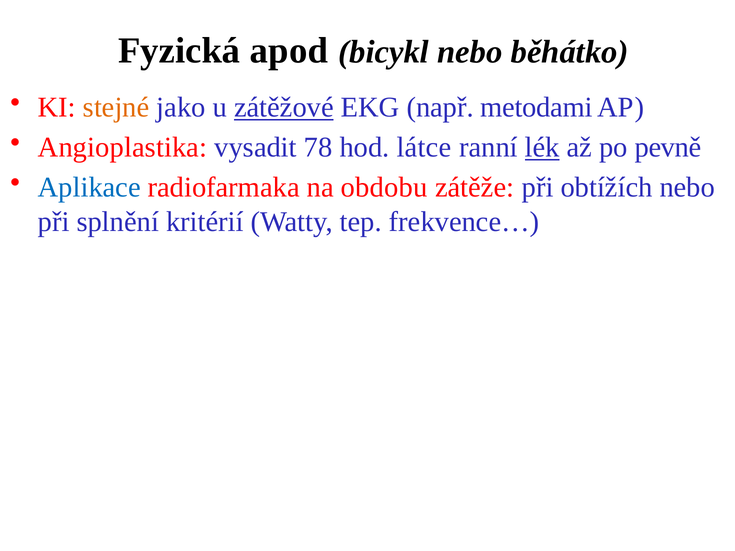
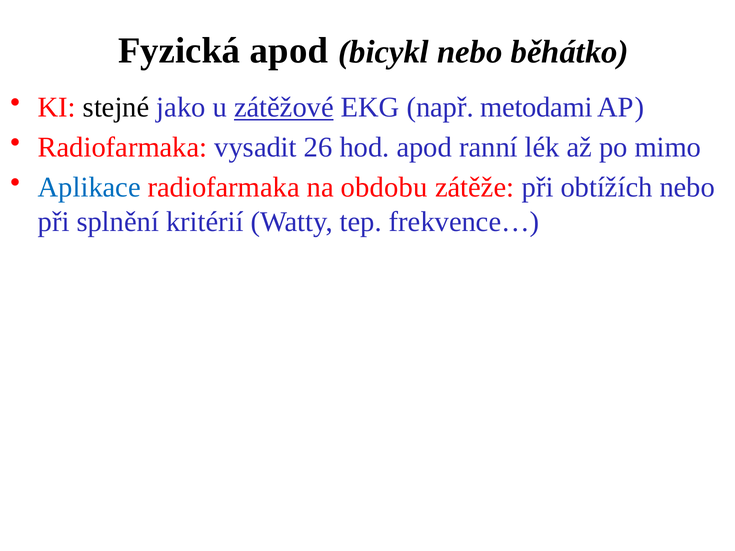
stejné colour: orange -> black
Angioplastika at (122, 147): Angioplastika -> Radiofarmaka
78: 78 -> 26
hod látce: látce -> apod
lék underline: present -> none
pevně: pevně -> mimo
